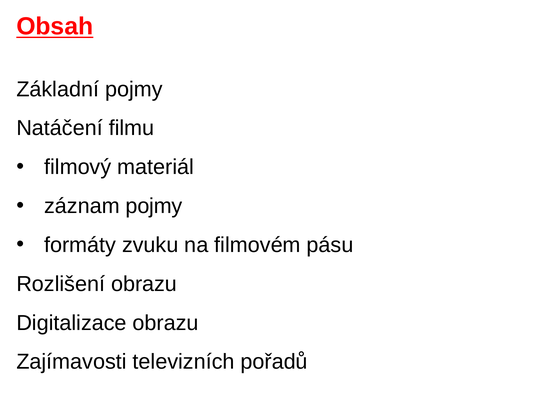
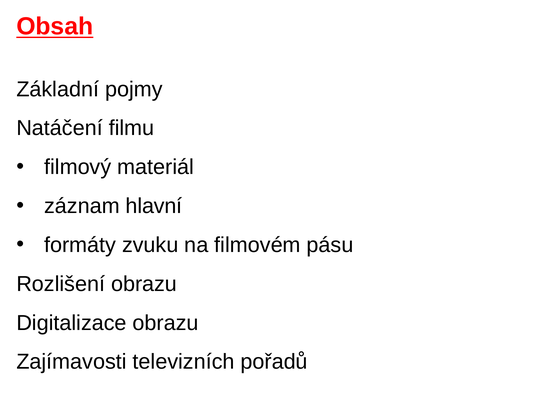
záznam pojmy: pojmy -> hlavní
